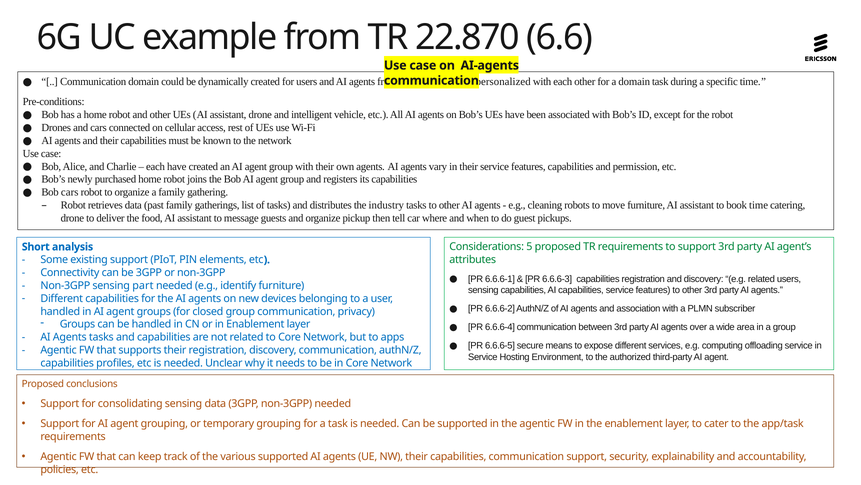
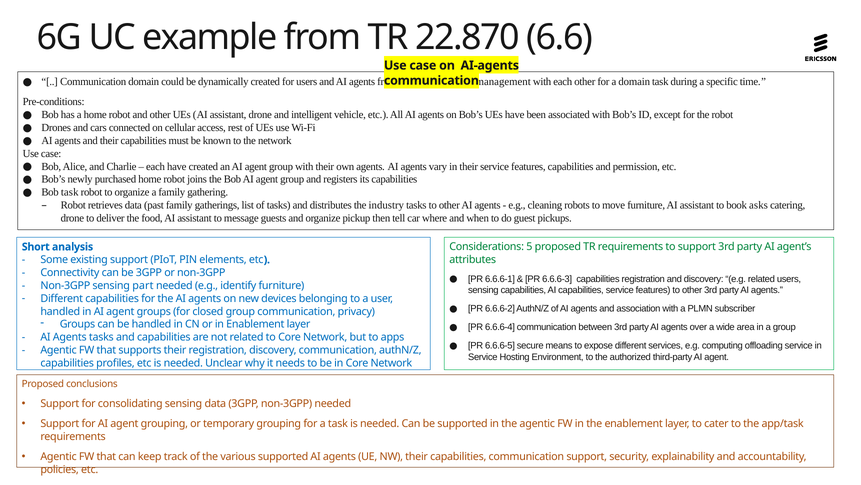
personalized: personalized -> management
Bob cars: cars -> task
book time: time -> asks
